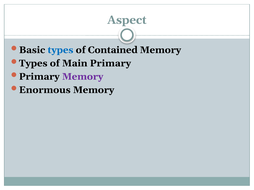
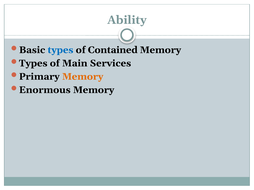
Aspect: Aspect -> Ability
Main Primary: Primary -> Services
Memory at (83, 77) colour: purple -> orange
